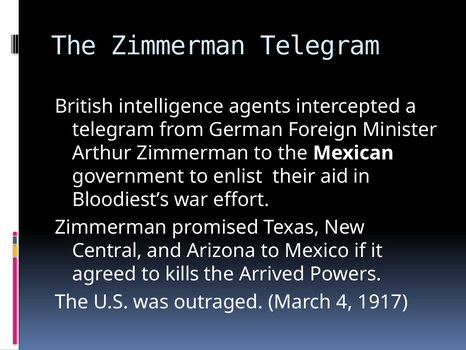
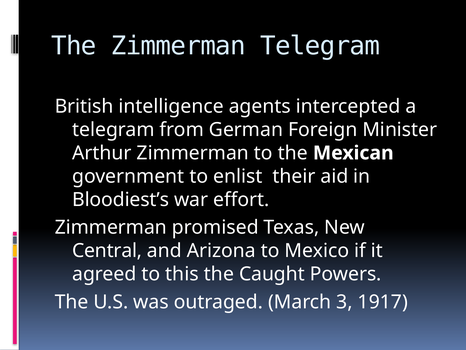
kills: kills -> this
Arrived: Arrived -> Caught
4: 4 -> 3
